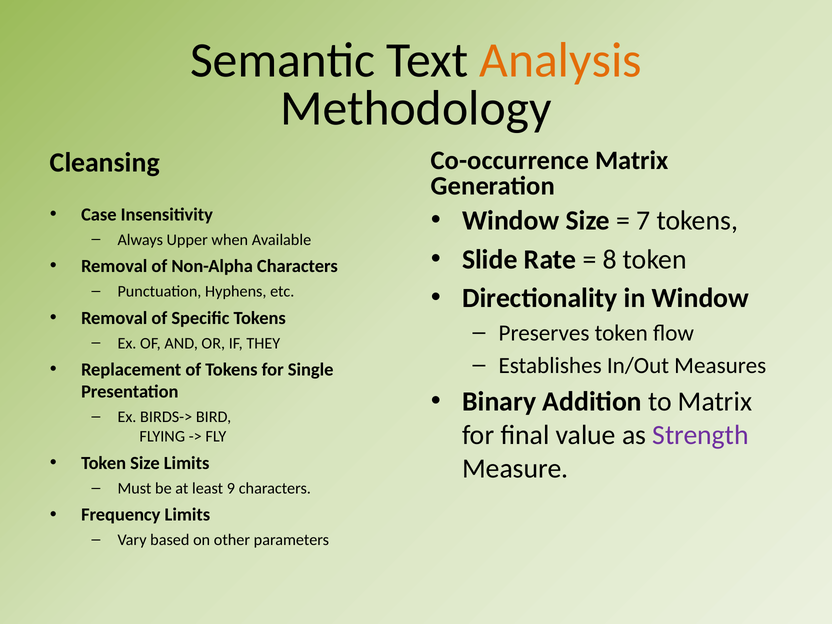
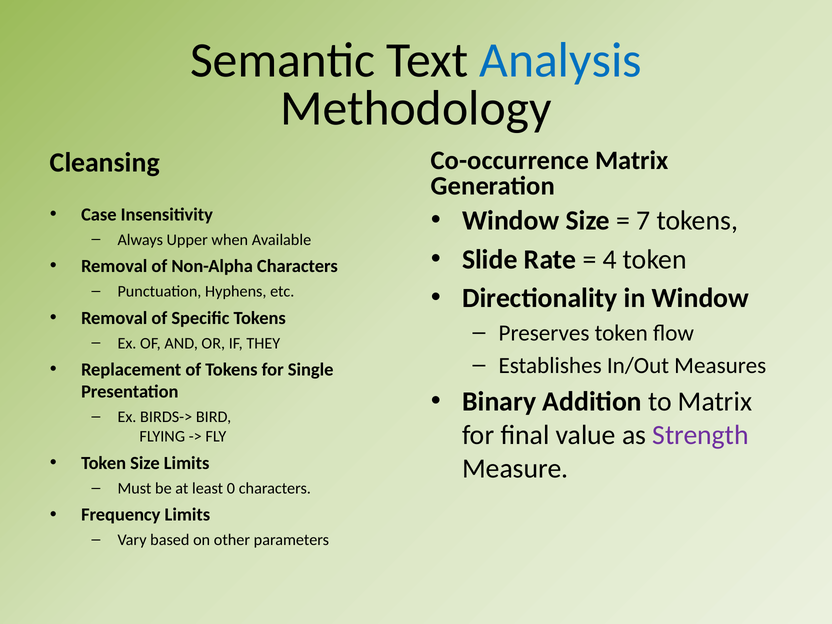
Analysis colour: orange -> blue
8: 8 -> 4
9: 9 -> 0
